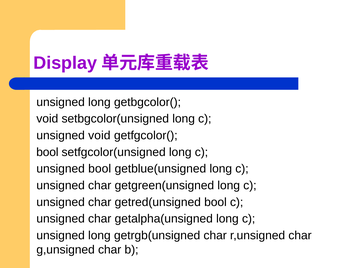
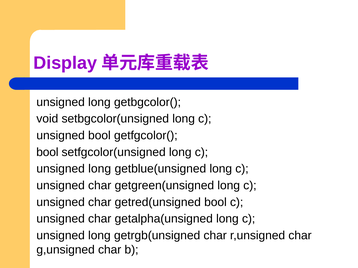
unsigned void: void -> bool
bool at (100, 169): bool -> long
